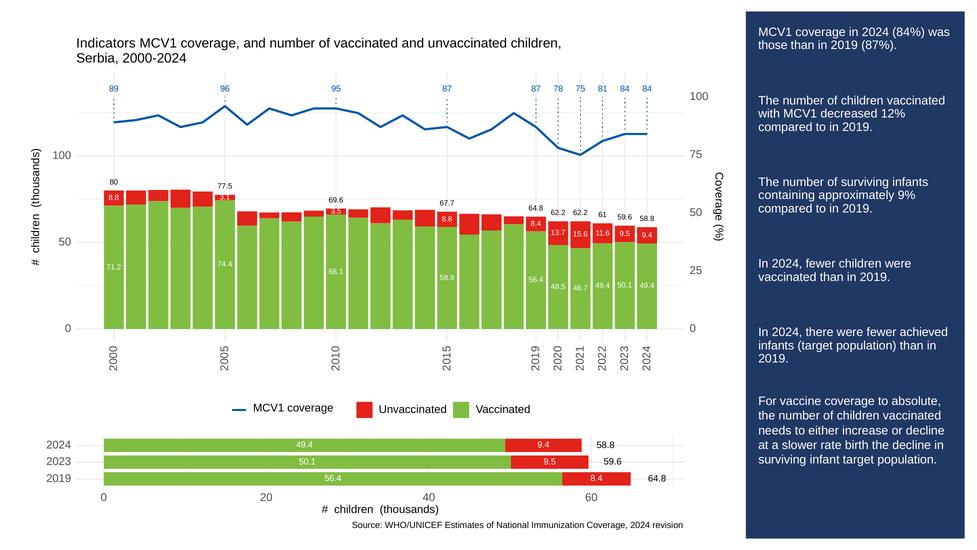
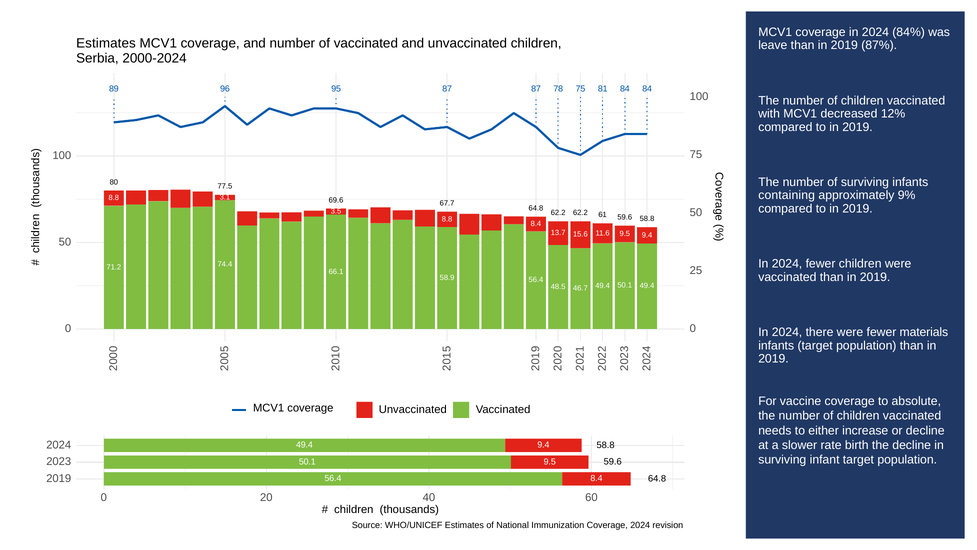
Indicators at (106, 43): Indicators -> Estimates
those: those -> leave
achieved: achieved -> materials
